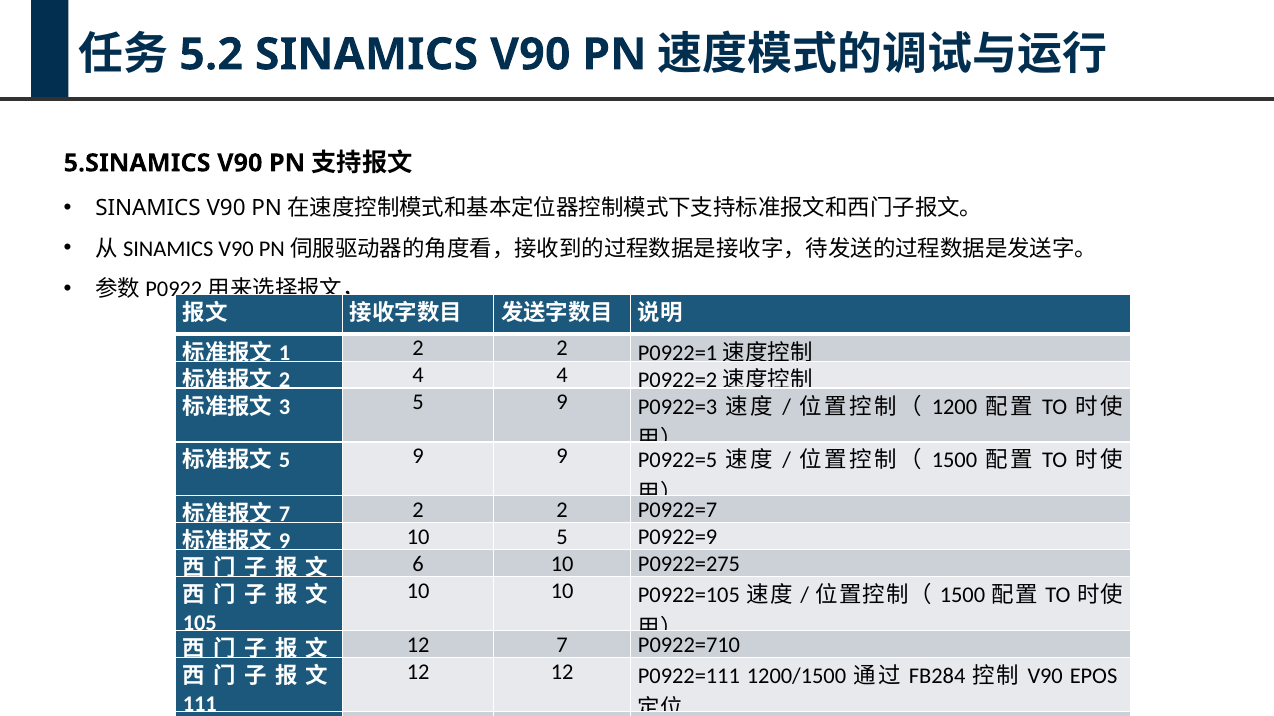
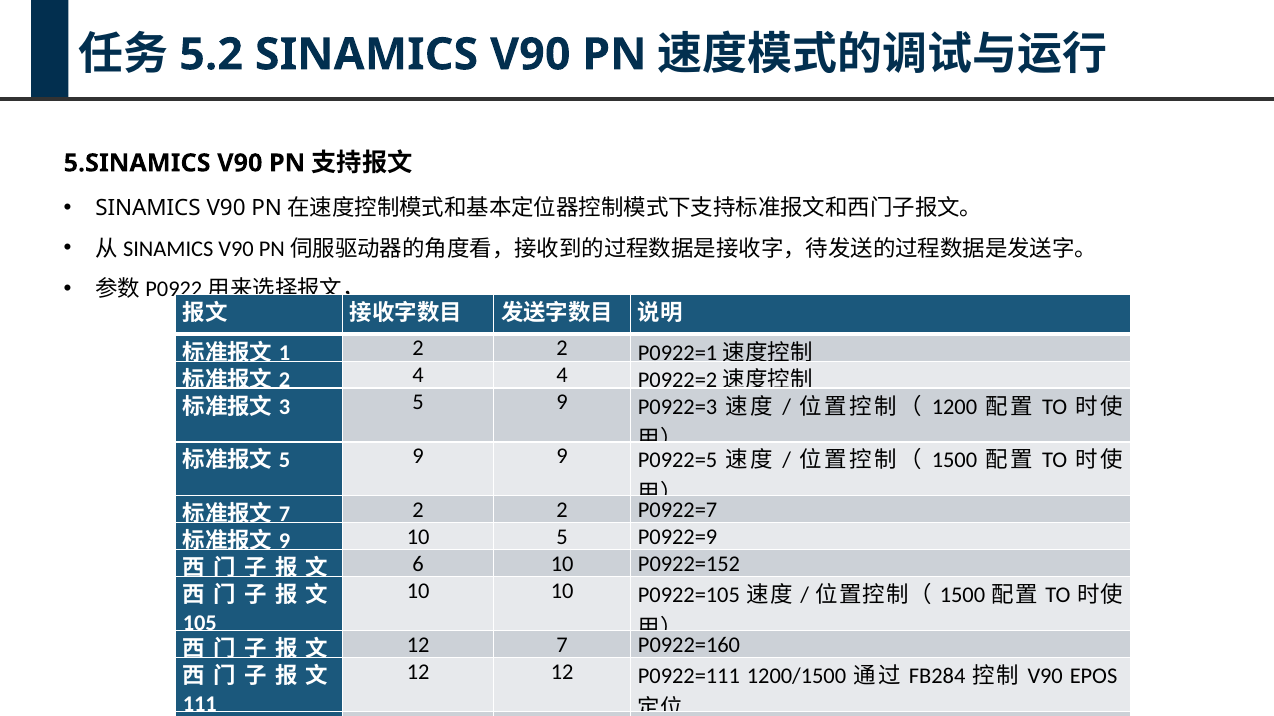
P0922=275: P0922=275 -> P0922=152
P0922=710: P0922=710 -> P0922=160
